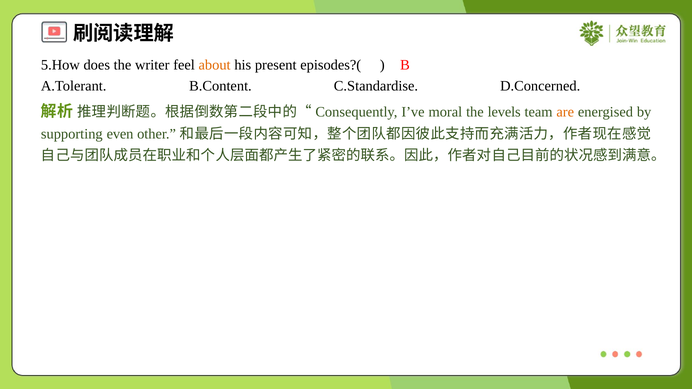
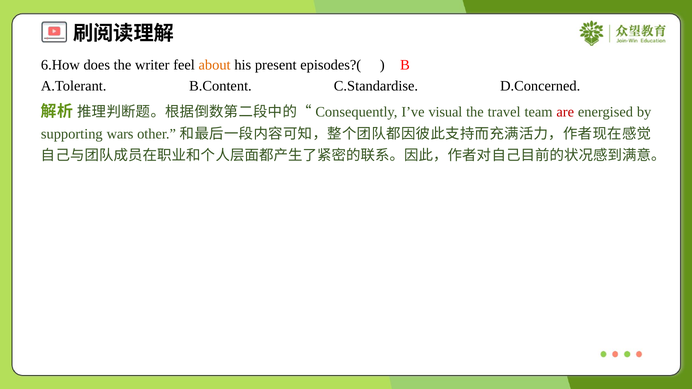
5.How: 5.How -> 6.How
moral: moral -> visual
levels: levels -> travel
are colour: orange -> red
even: even -> wars
